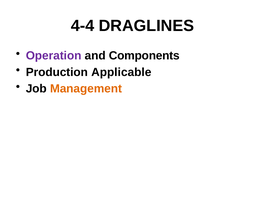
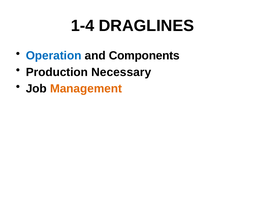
4-4: 4-4 -> 1-4
Operation colour: purple -> blue
Applicable: Applicable -> Necessary
